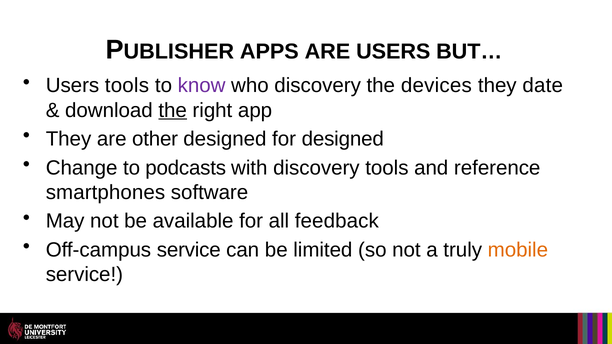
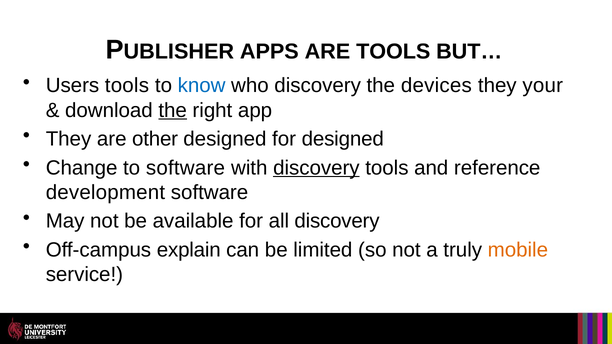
ARE USERS: USERS -> TOOLS
know colour: purple -> blue
date: date -> your
to podcasts: podcasts -> software
discovery at (316, 168) underline: none -> present
smartphones: smartphones -> development
all feedback: feedback -> discovery
Off-campus service: service -> explain
